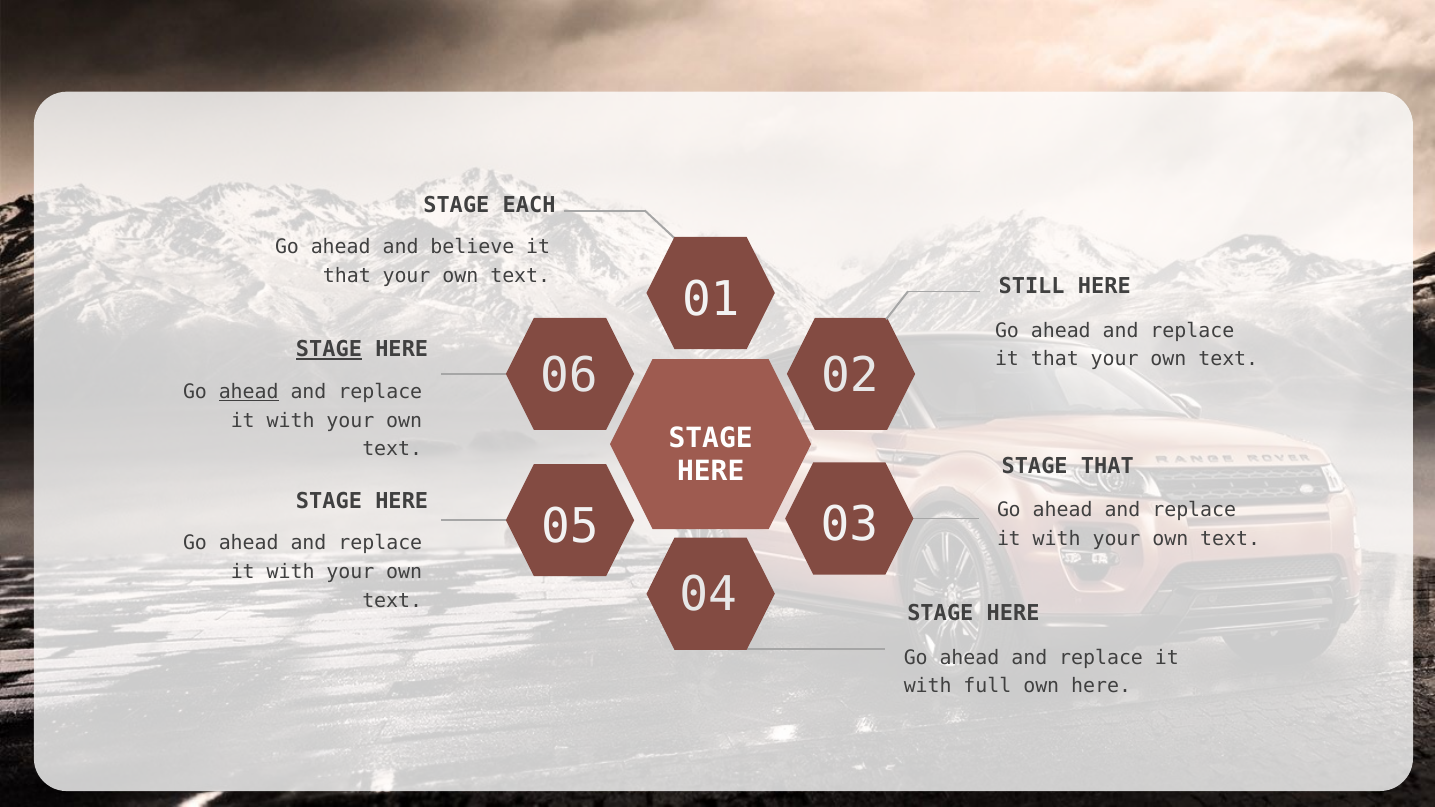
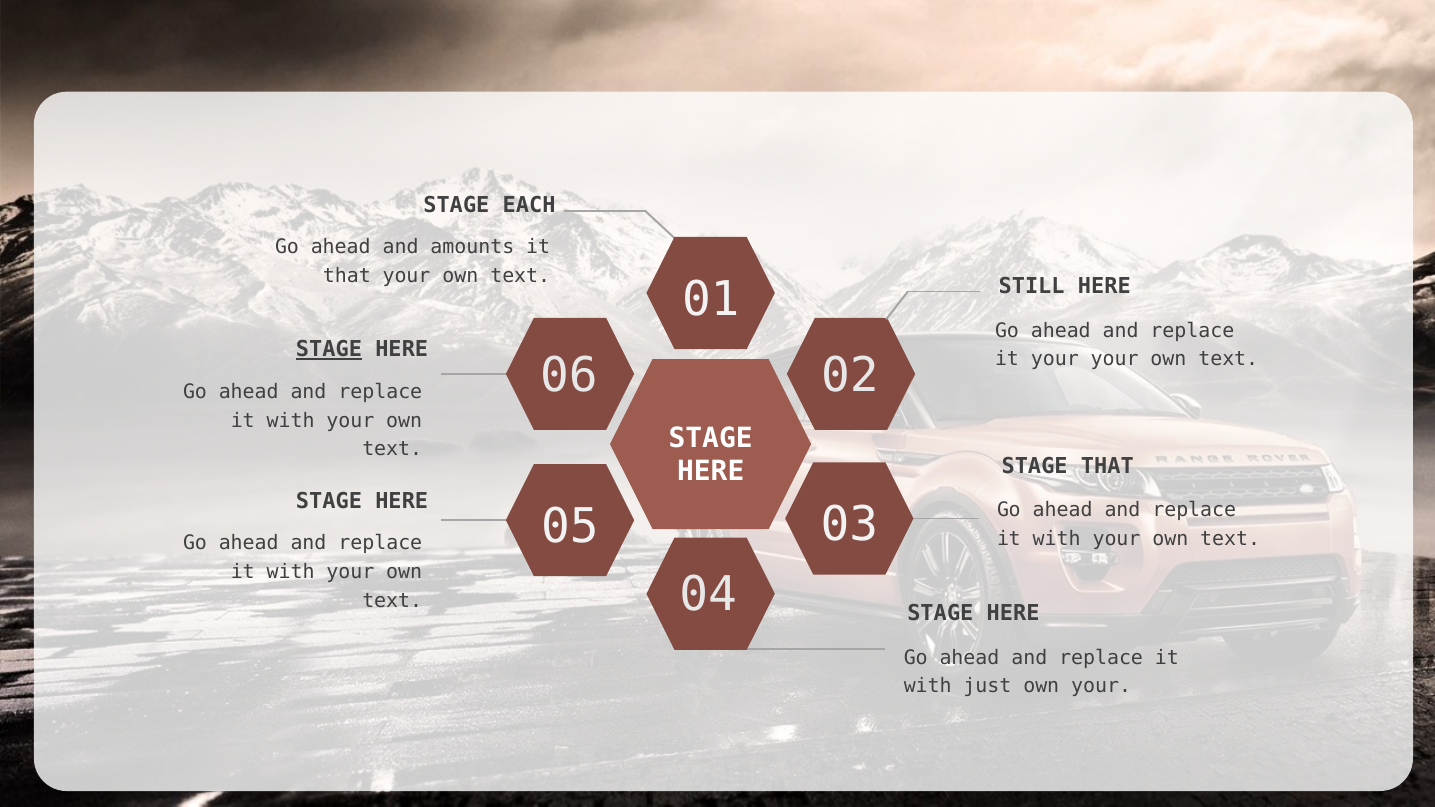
believe: believe -> amounts
that at (1055, 359): that -> your
ahead at (249, 392) underline: present -> none
full: full -> just
own here: here -> your
